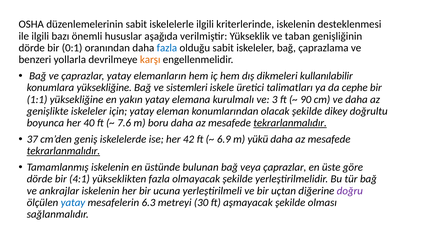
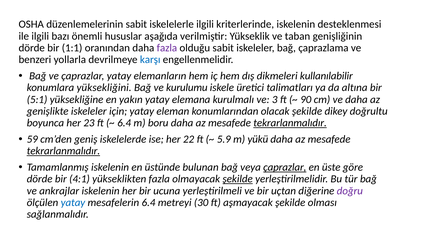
0:1: 0:1 -> 1:1
fazla at (167, 48) colour: blue -> purple
karşı colour: orange -> blue
konumlara yüksekliğine: yüksekliğine -> yüksekliğini
sistemleri: sistemleri -> kurulumu
cephe: cephe -> altına
1:1: 1:1 -> 5:1
40: 40 -> 23
7.6 at (124, 123): 7.6 -> 6.4
37: 37 -> 59
42: 42 -> 22
6.9: 6.9 -> 5.9
çaprazlar at (285, 167) underline: none -> present
şekilde at (238, 179) underline: none -> present
mesafelerin 6.3: 6.3 -> 6.4
